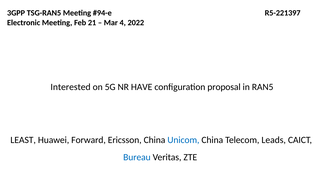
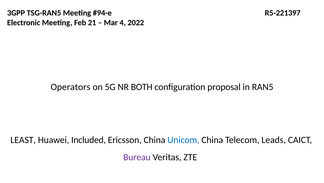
Interested: Interested -> Operators
HAVE: HAVE -> BOTH
Forward: Forward -> Included
Bureau colour: blue -> purple
